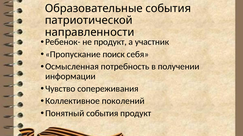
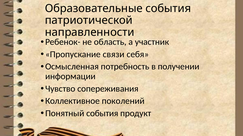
не продукт: продукт -> область
поиск: поиск -> связи
